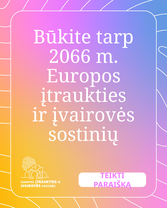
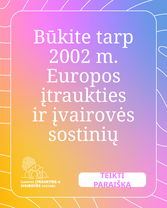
2066: 2066 -> 2002
